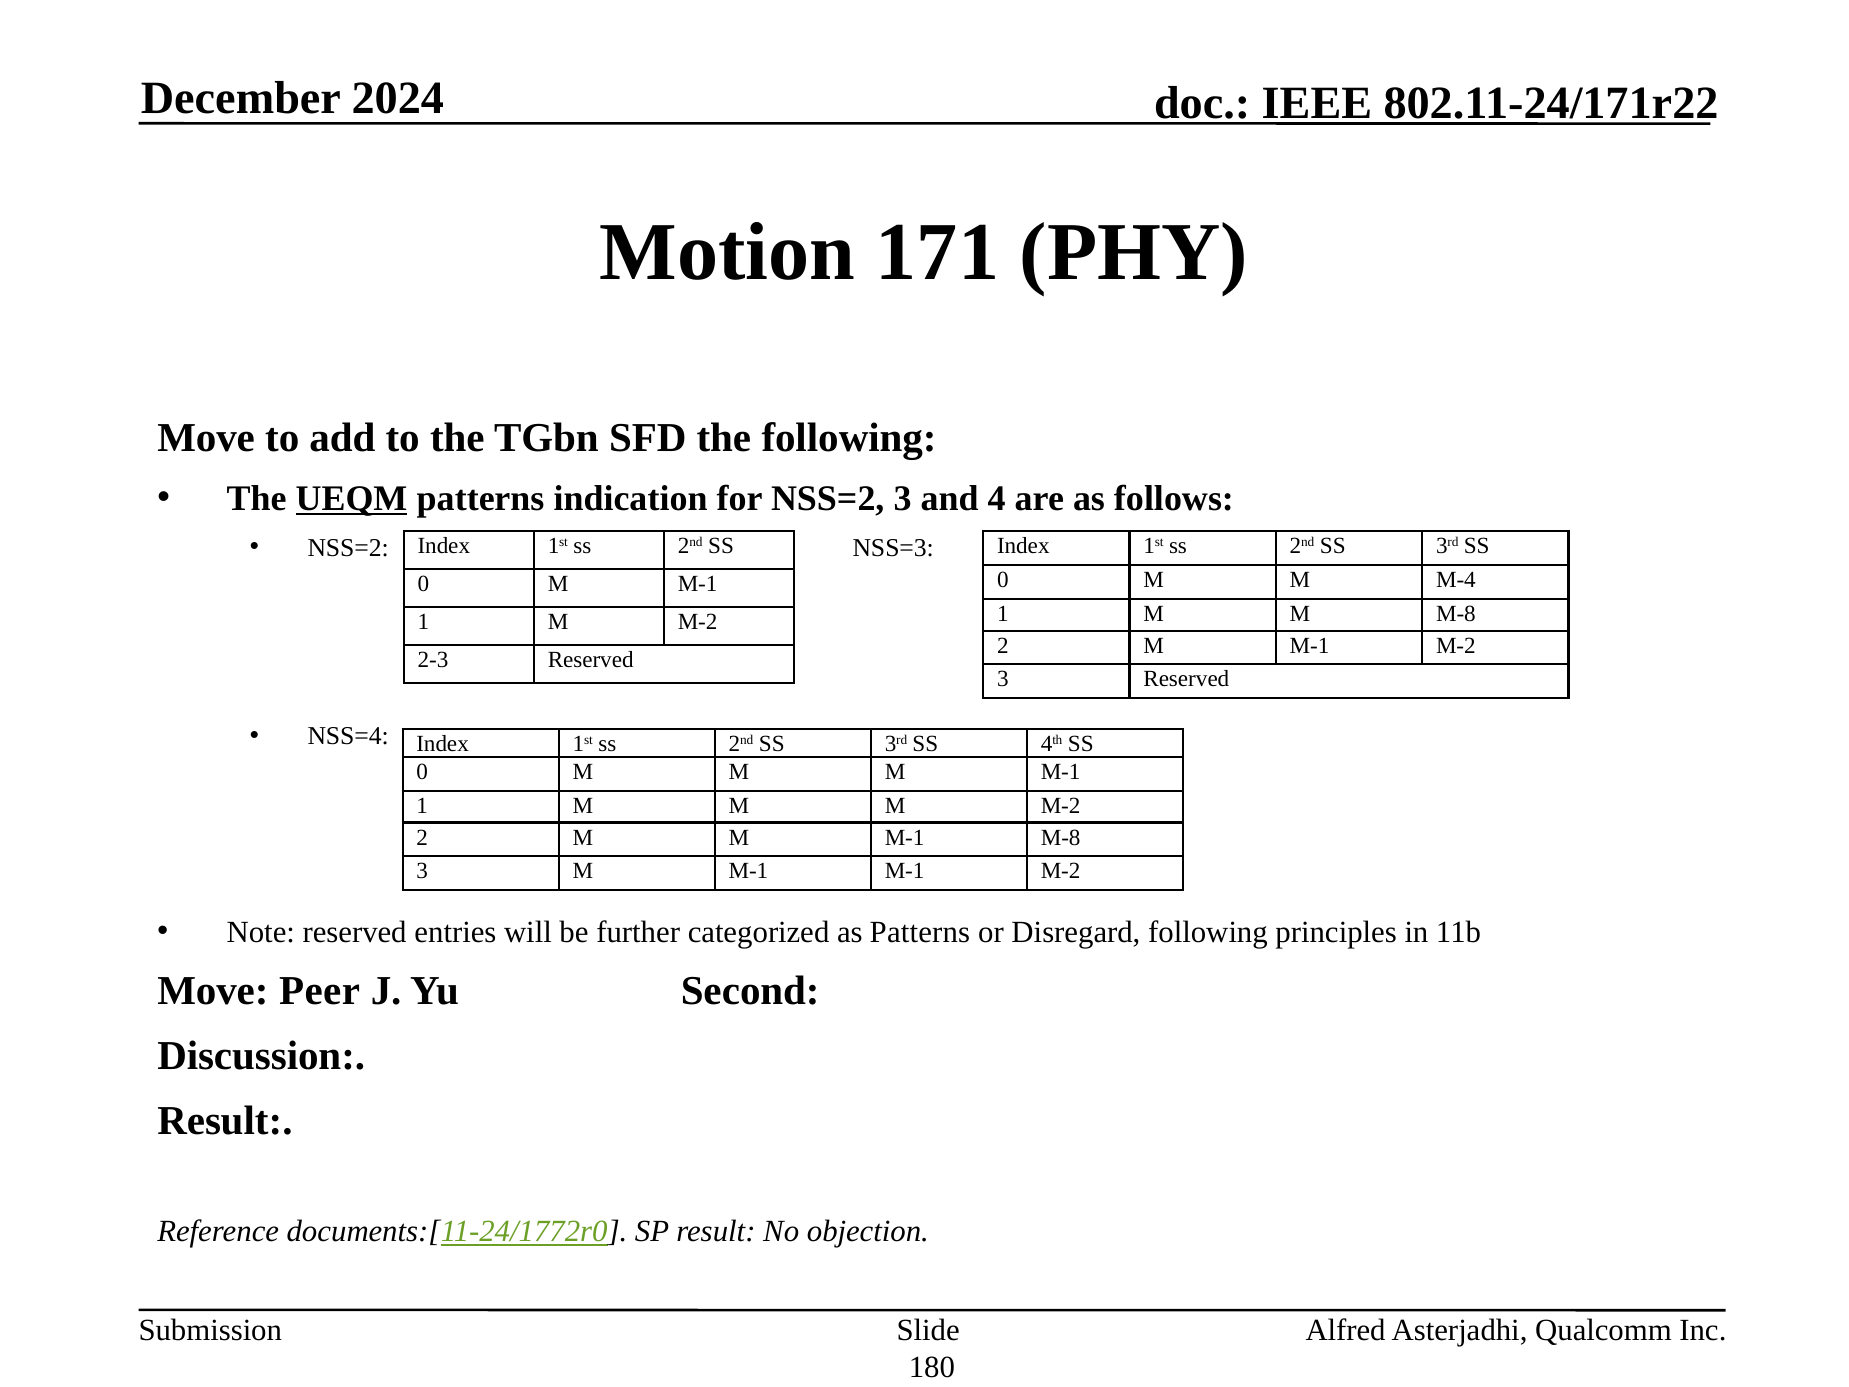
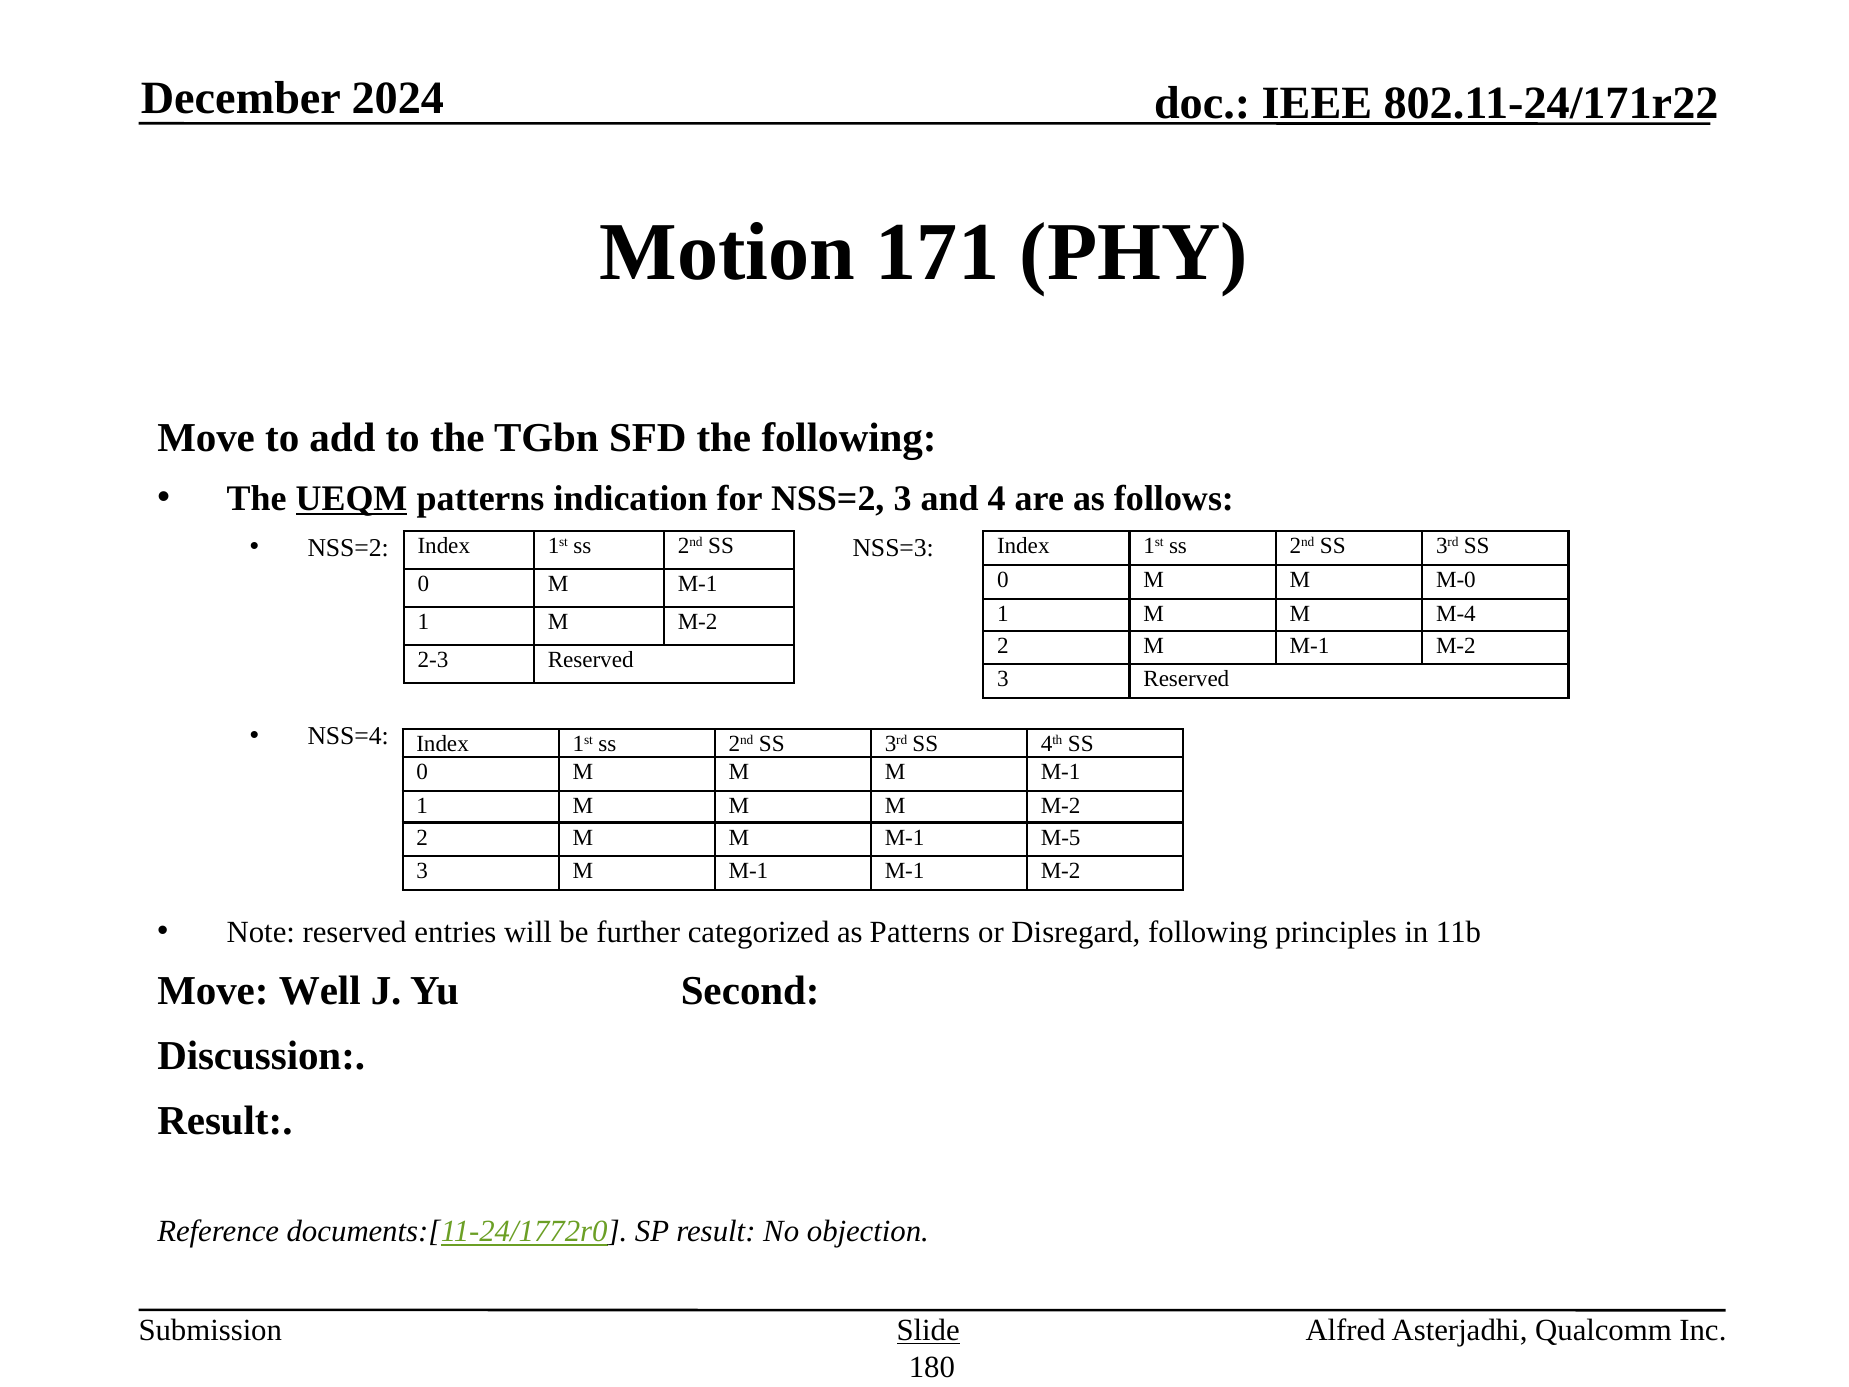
M-4: M-4 -> M-0
M M-8: M-8 -> M-4
M-1 M-8: M-8 -> M-5
Peer: Peer -> Well
Slide underline: none -> present
